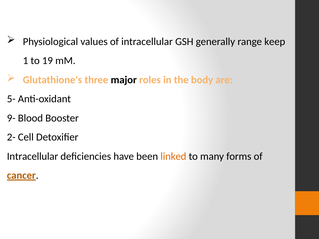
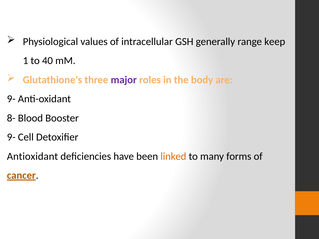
19: 19 -> 40
major colour: black -> purple
5- at (11, 99): 5- -> 9-
9-: 9- -> 8-
2- at (11, 137): 2- -> 9-
Intracellular at (33, 156): Intracellular -> Antioxidant
